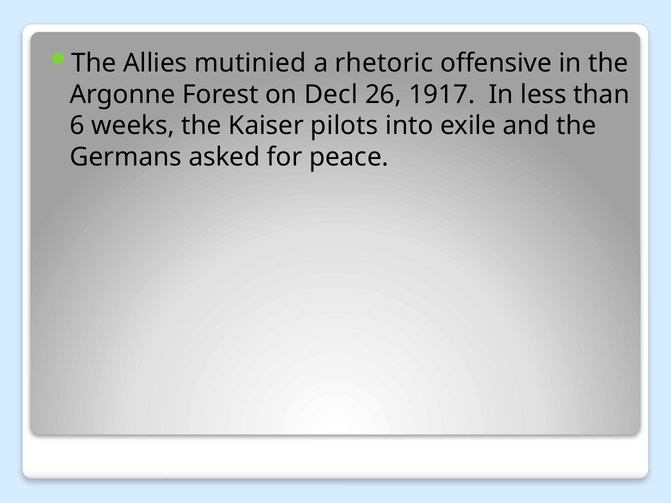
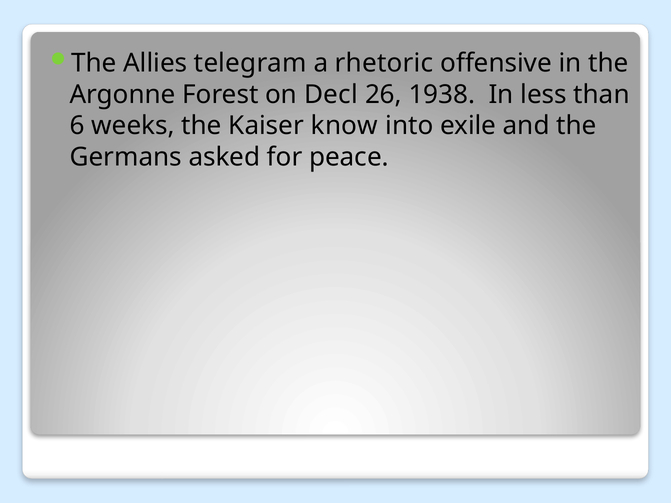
mutinied: mutinied -> telegram
1917: 1917 -> 1938
pilots: pilots -> know
